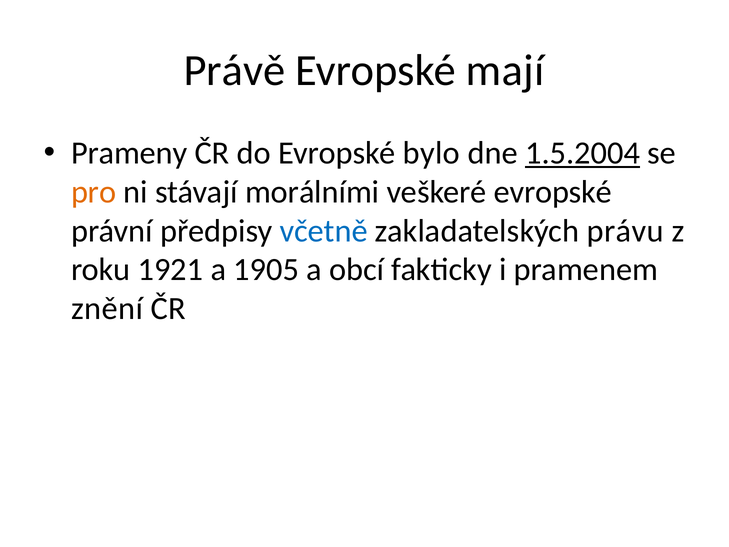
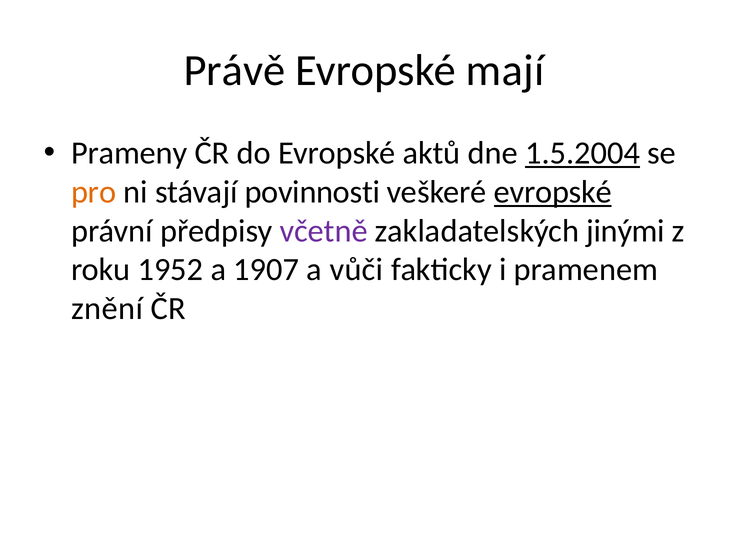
bylo: bylo -> aktů
morálními: morálními -> povinnosti
evropské at (553, 192) underline: none -> present
včetně colour: blue -> purple
právu: právu -> jinými
1921: 1921 -> 1952
1905: 1905 -> 1907
obcí: obcí -> vůči
